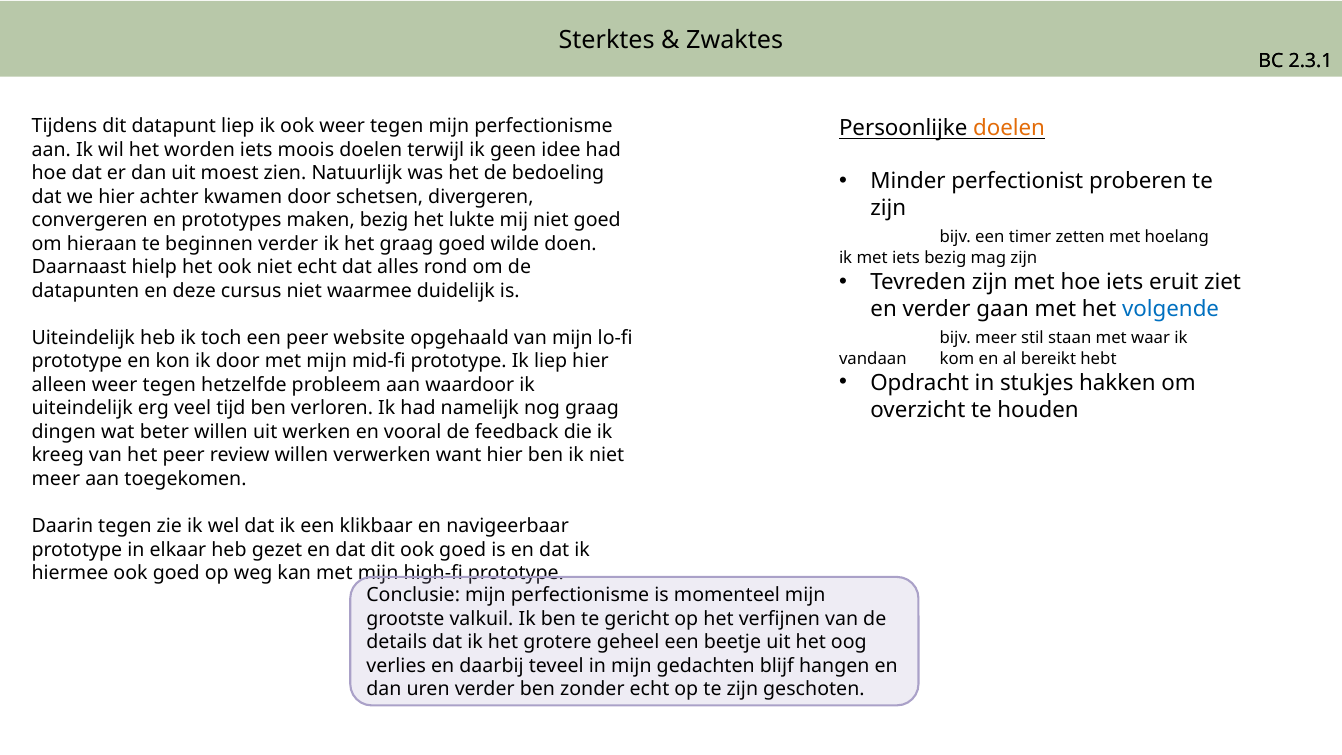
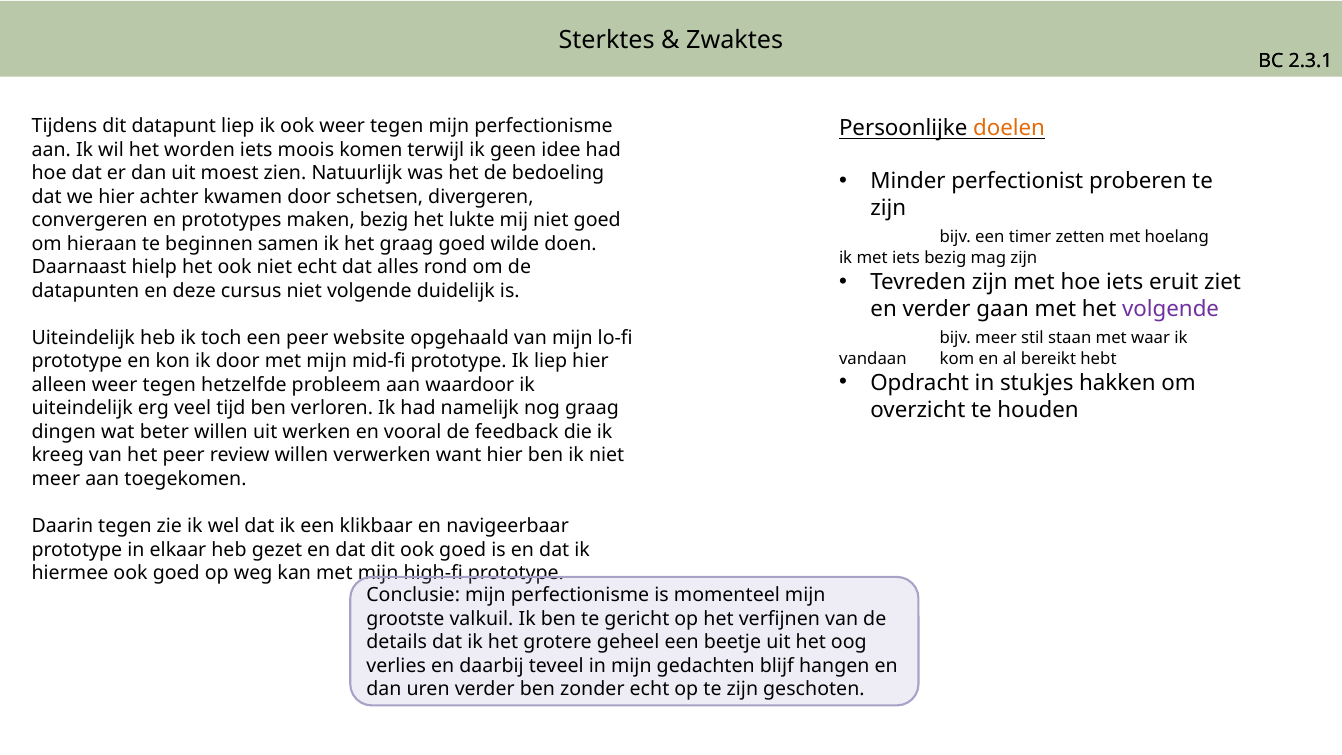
moois doelen: doelen -> komen
beginnen verder: verder -> samen
niet waarmee: waarmee -> volgende
volgende at (1171, 309) colour: blue -> purple
